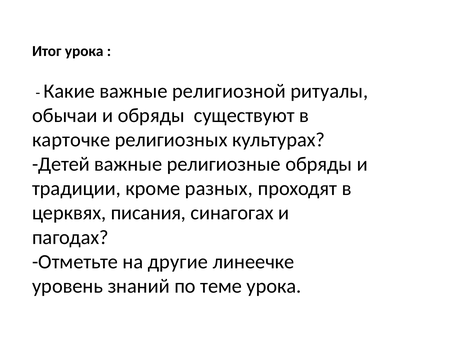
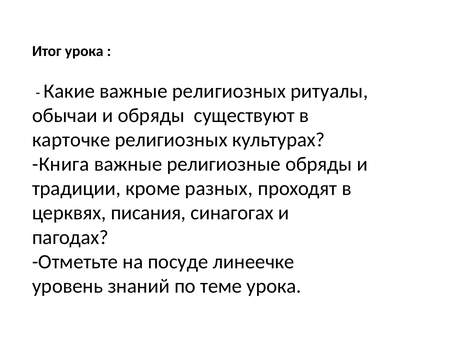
важные религиозной: религиозной -> религиозных
Детей: Детей -> Книга
другие: другие -> посуде
